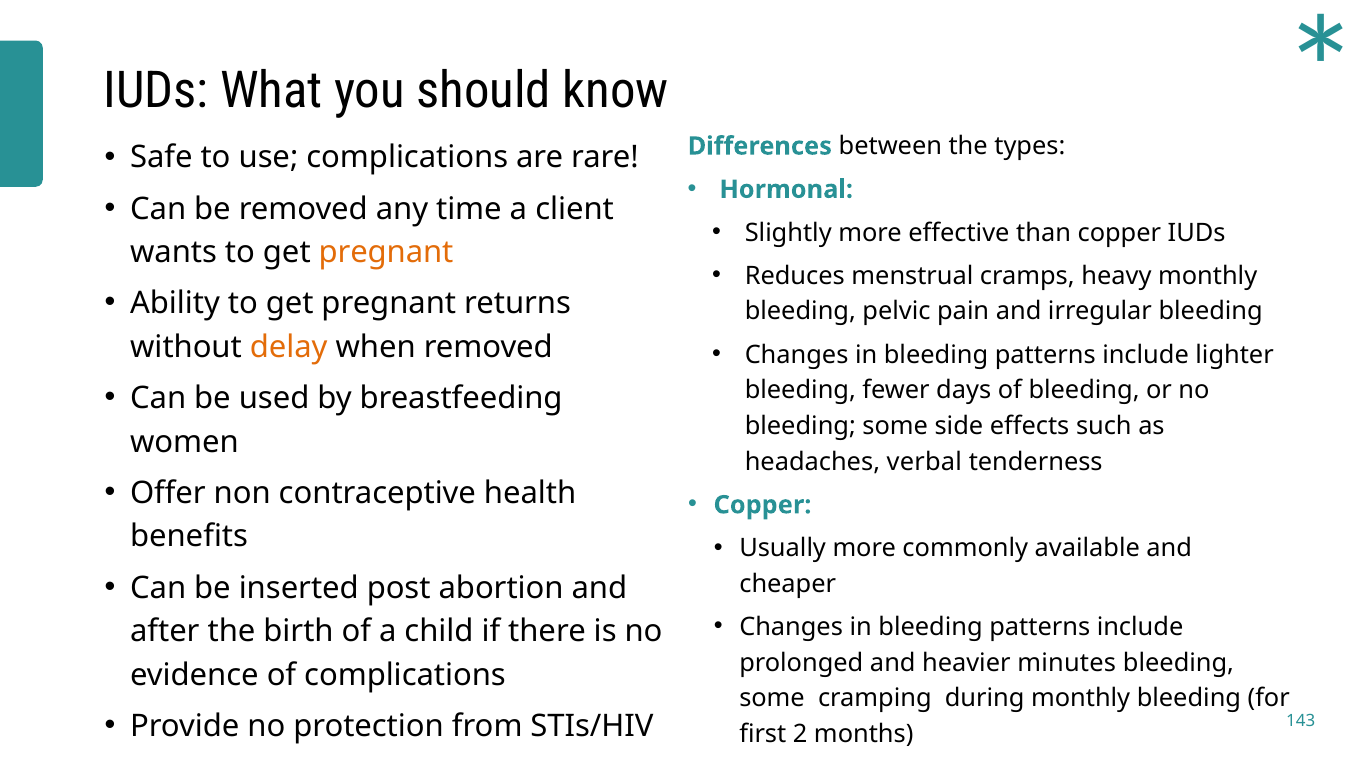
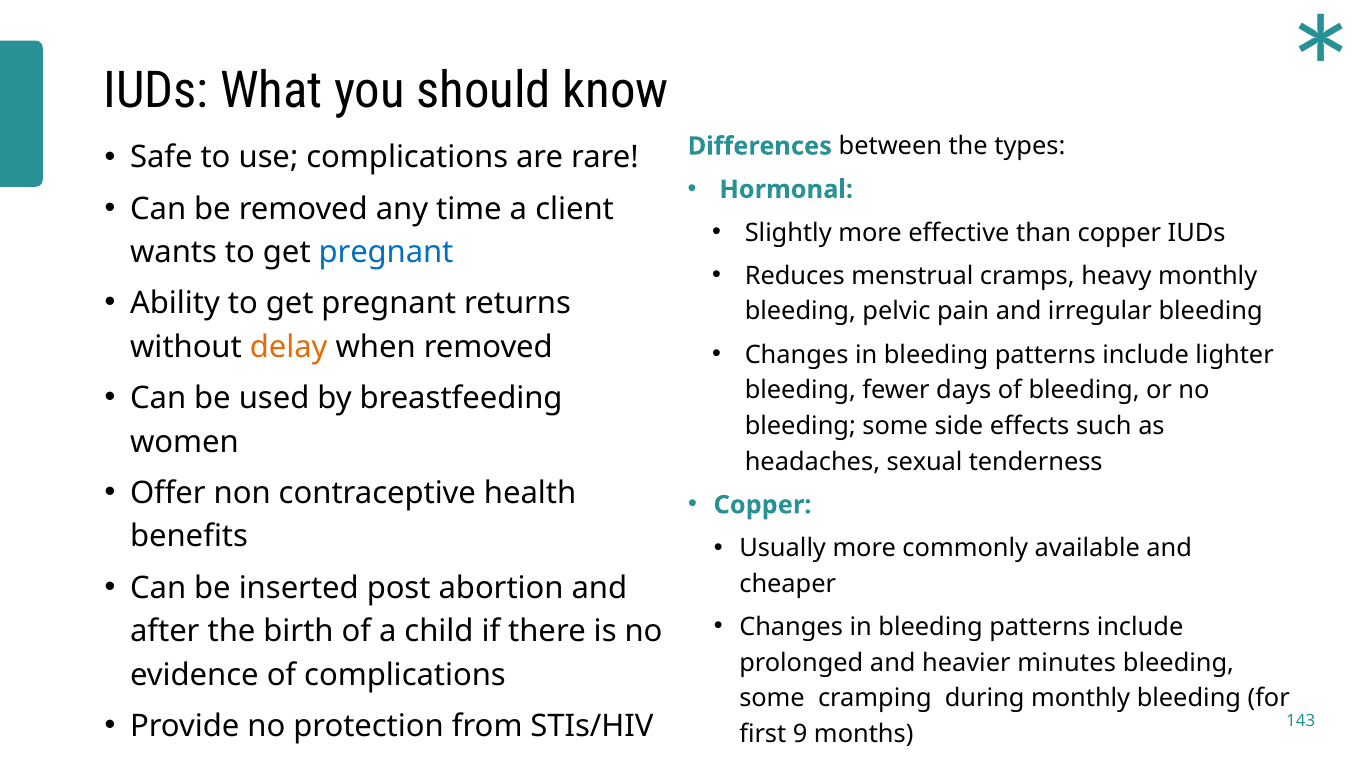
pregnant at (386, 253) colour: orange -> blue
verbal: verbal -> sexual
2: 2 -> 9
